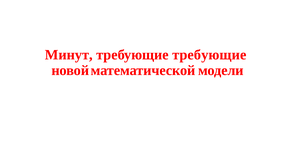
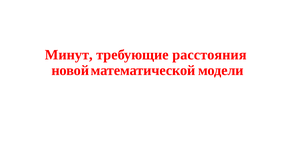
требующие требующие: требующие -> расстояния
